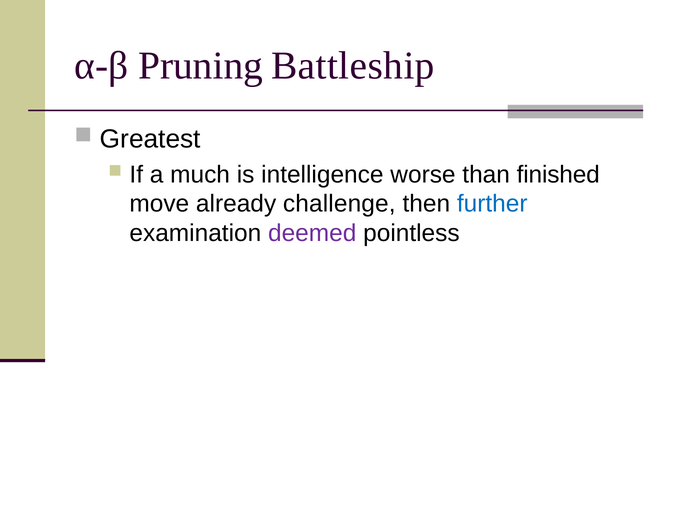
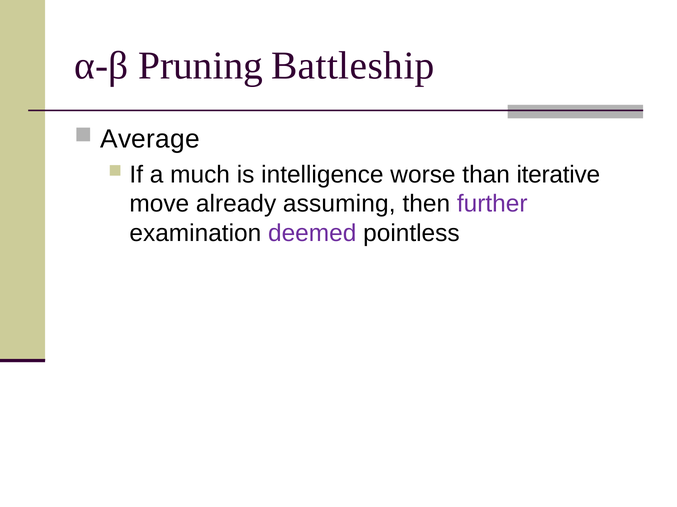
Greatest: Greatest -> Average
finished: finished -> iterative
challenge: challenge -> assuming
further colour: blue -> purple
